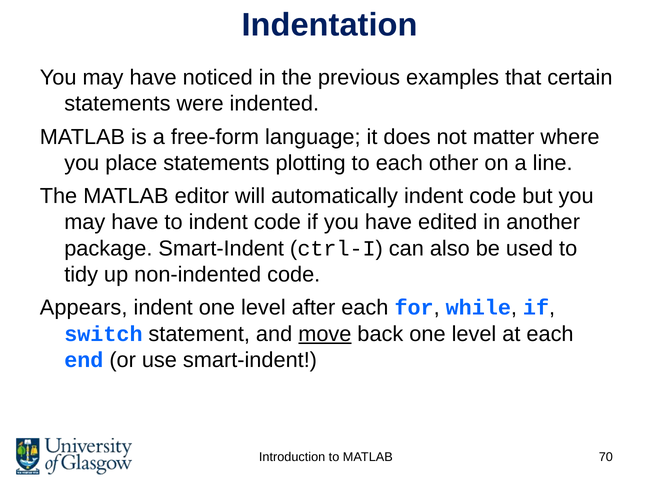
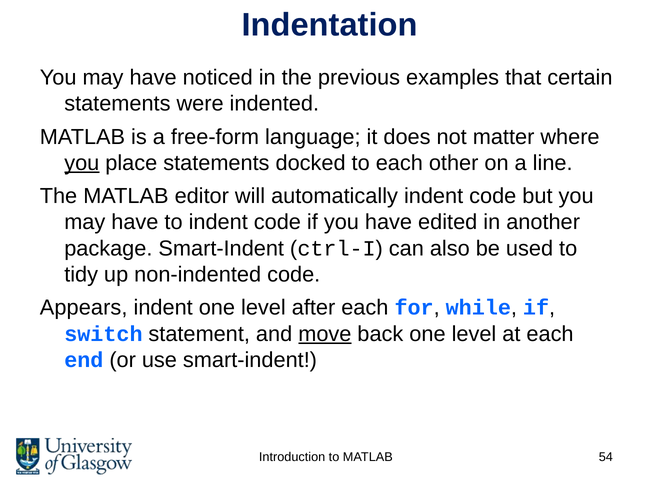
you at (82, 163) underline: none -> present
plotting: plotting -> docked
70: 70 -> 54
